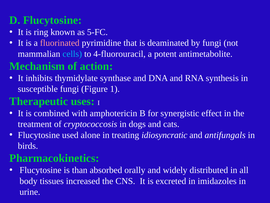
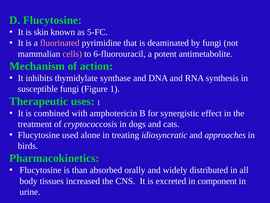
ring: ring -> skin
cells colour: light blue -> pink
4-fluorouracil: 4-fluorouracil -> 6-fluorouracil
antifungals: antifungals -> approaches
imidazoles: imidazoles -> component
